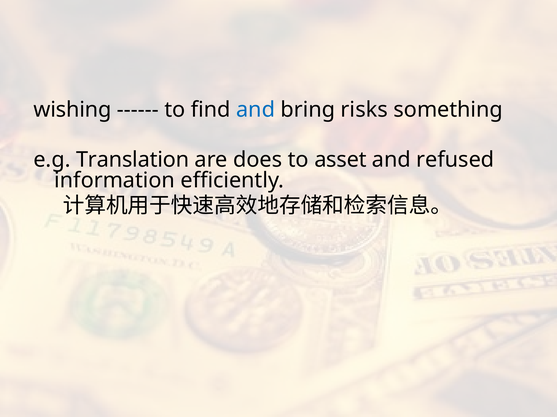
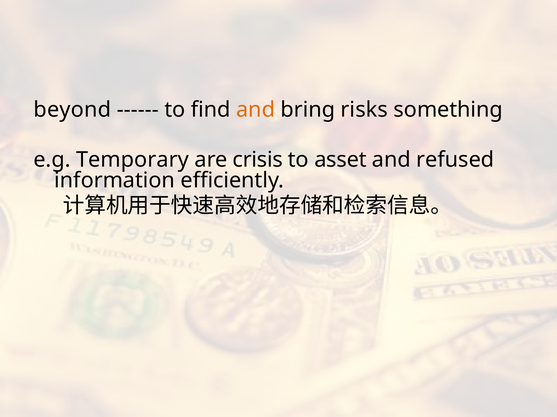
wishing: wishing -> beyond
and at (256, 110) colour: blue -> orange
Translation: Translation -> Temporary
does: does -> crisis
